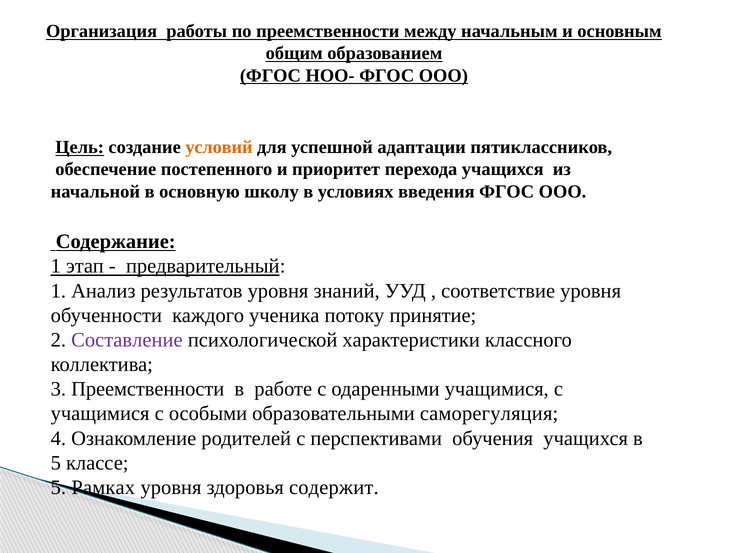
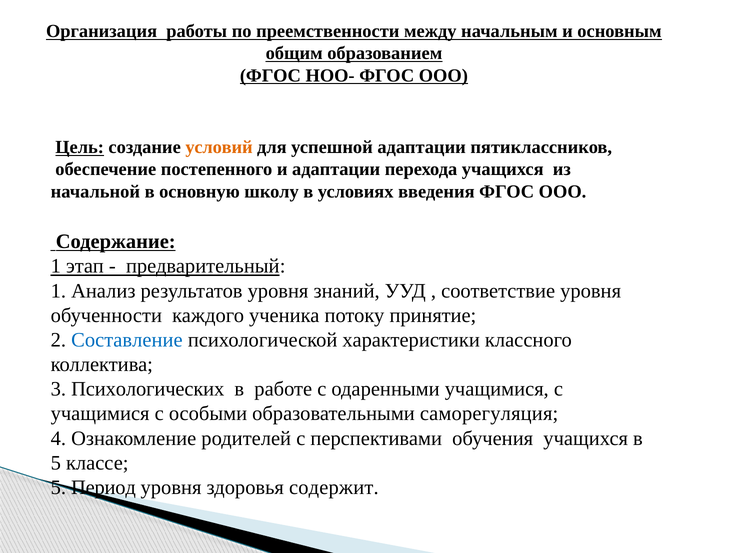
и приоритет: приоритет -> адаптации
Составление colour: purple -> blue
3 Преемственности: Преемственности -> Психологических
Рамках: Рамках -> Период
